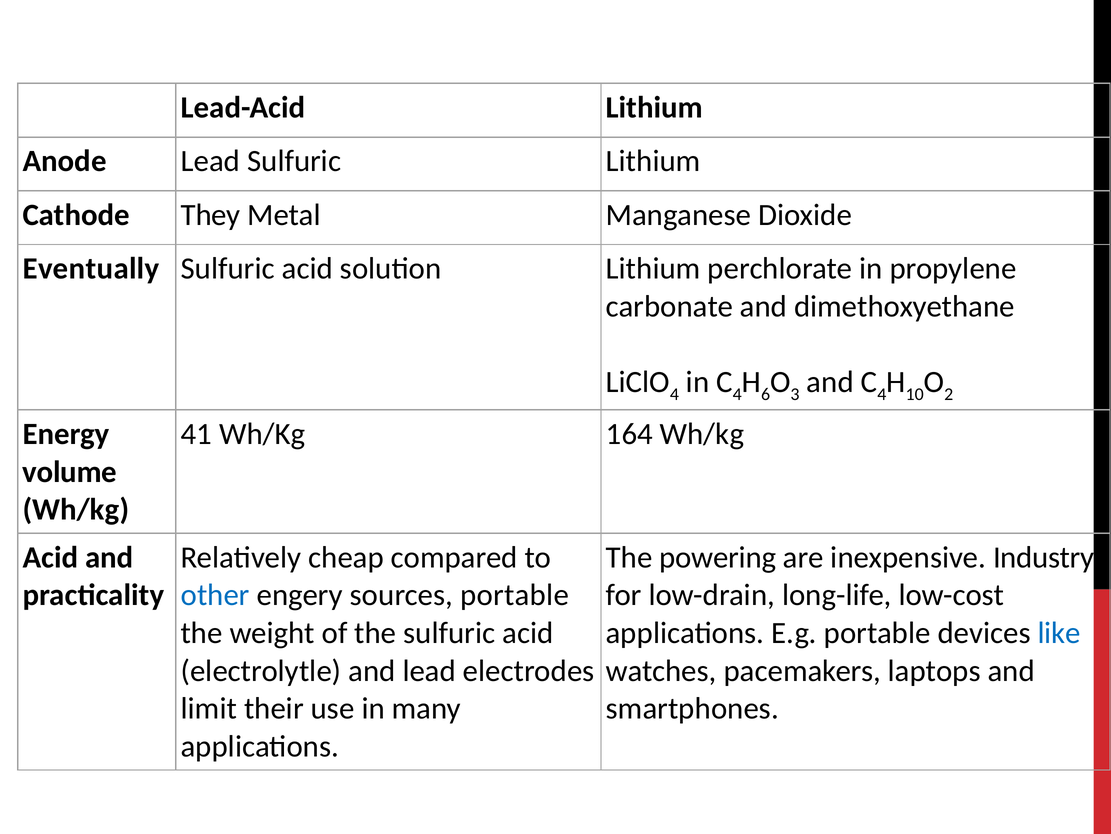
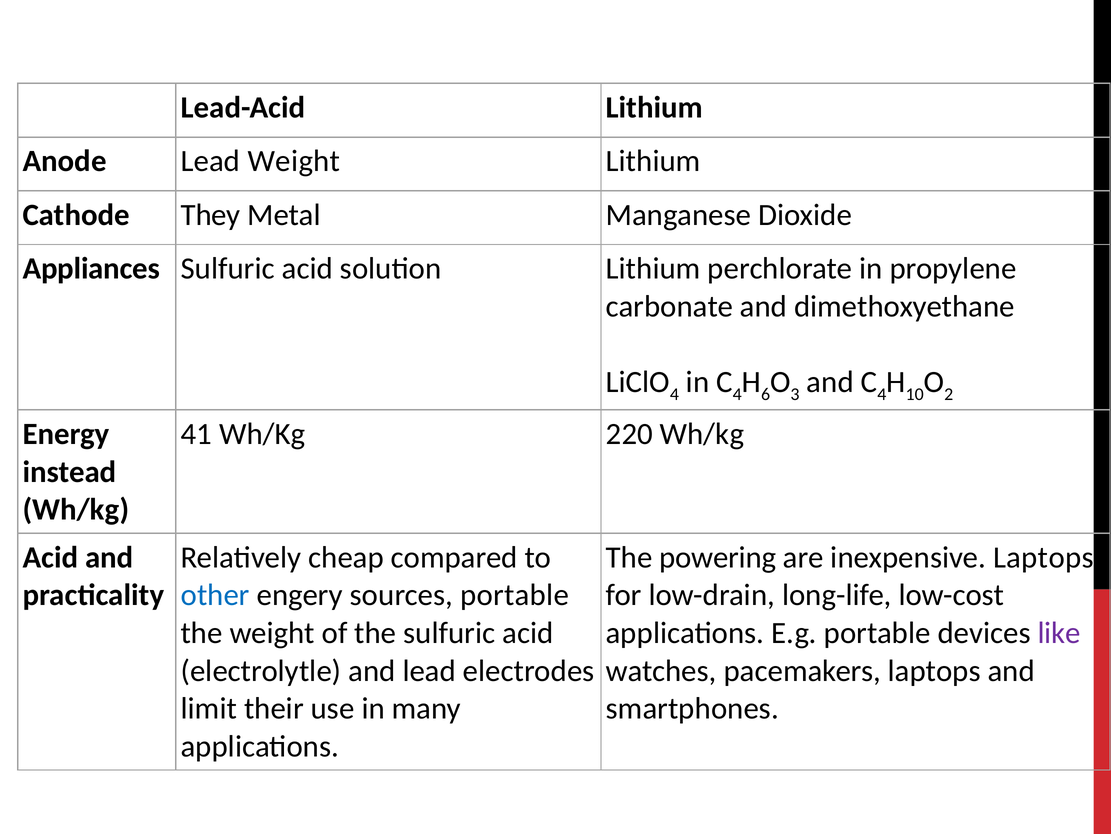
Lead Sulfuric: Sulfuric -> Weight
Eventually: Eventually -> Appliances
164: 164 -> 220
volume: volume -> instead
inexpensive Industry: Industry -> Laptops
like colour: blue -> purple
